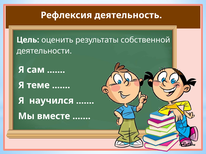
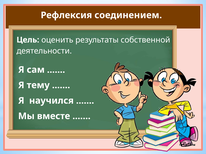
деятельность: деятельность -> соединением
теме: теме -> тему
